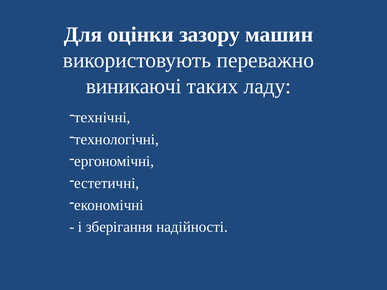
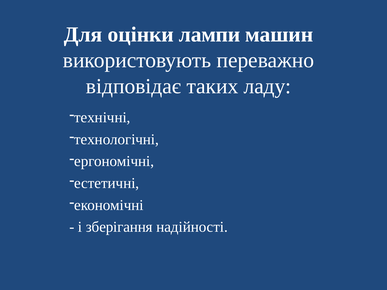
зазору: зазору -> лампи
виникаючі: виникаючі -> відповідає
